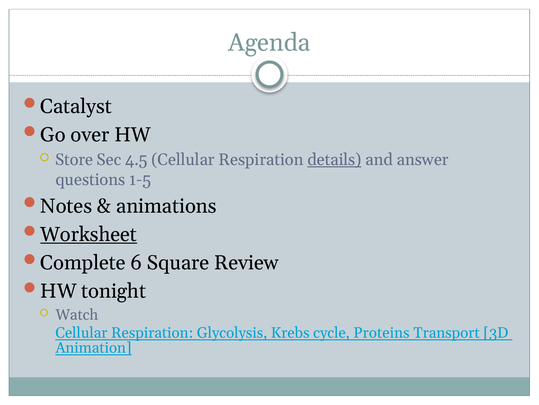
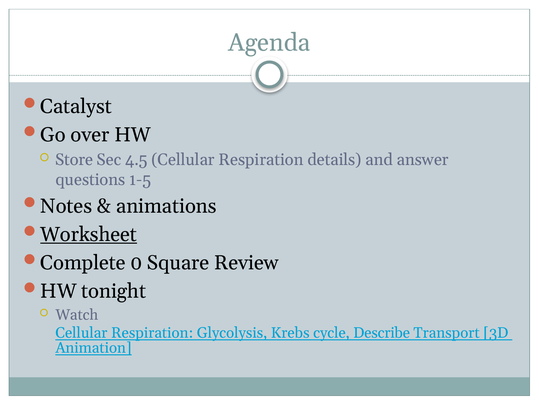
details underline: present -> none
6: 6 -> 0
Proteins: Proteins -> Describe
